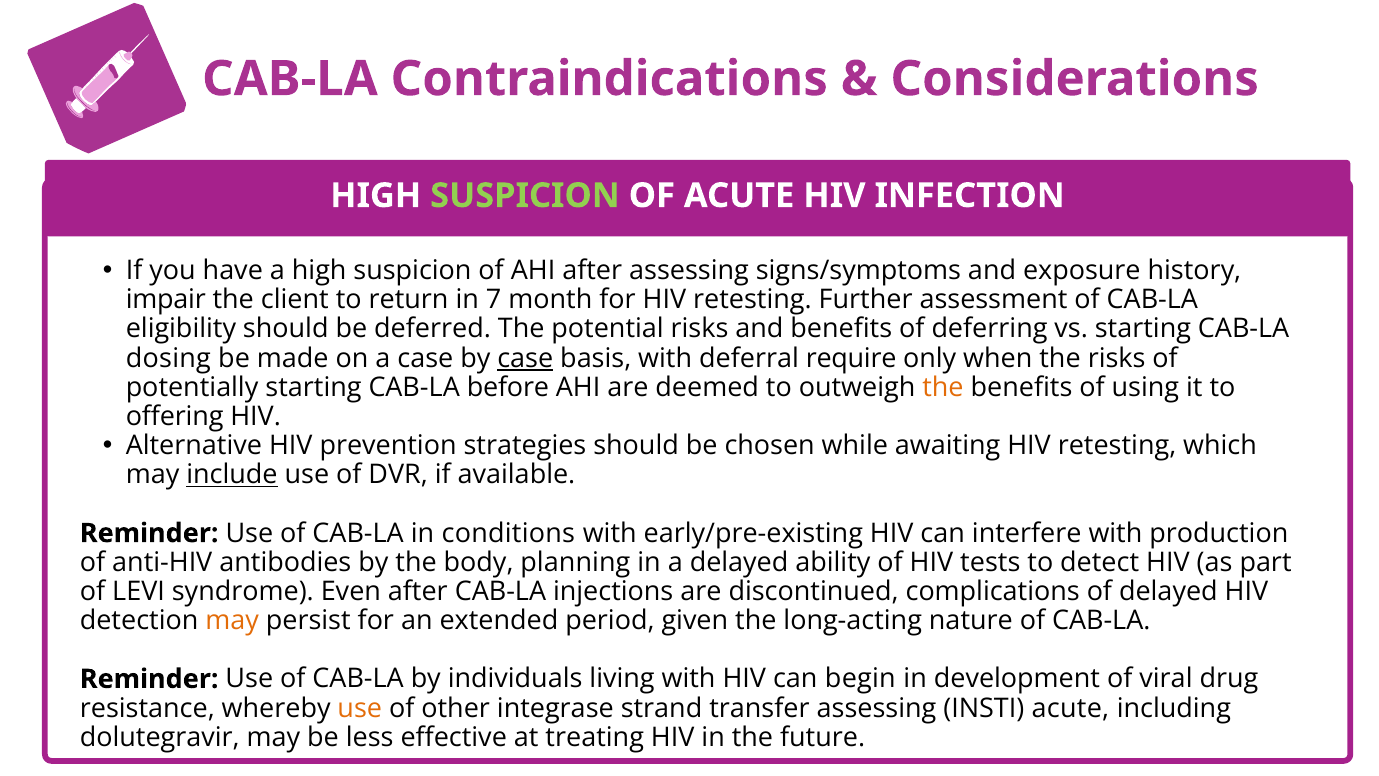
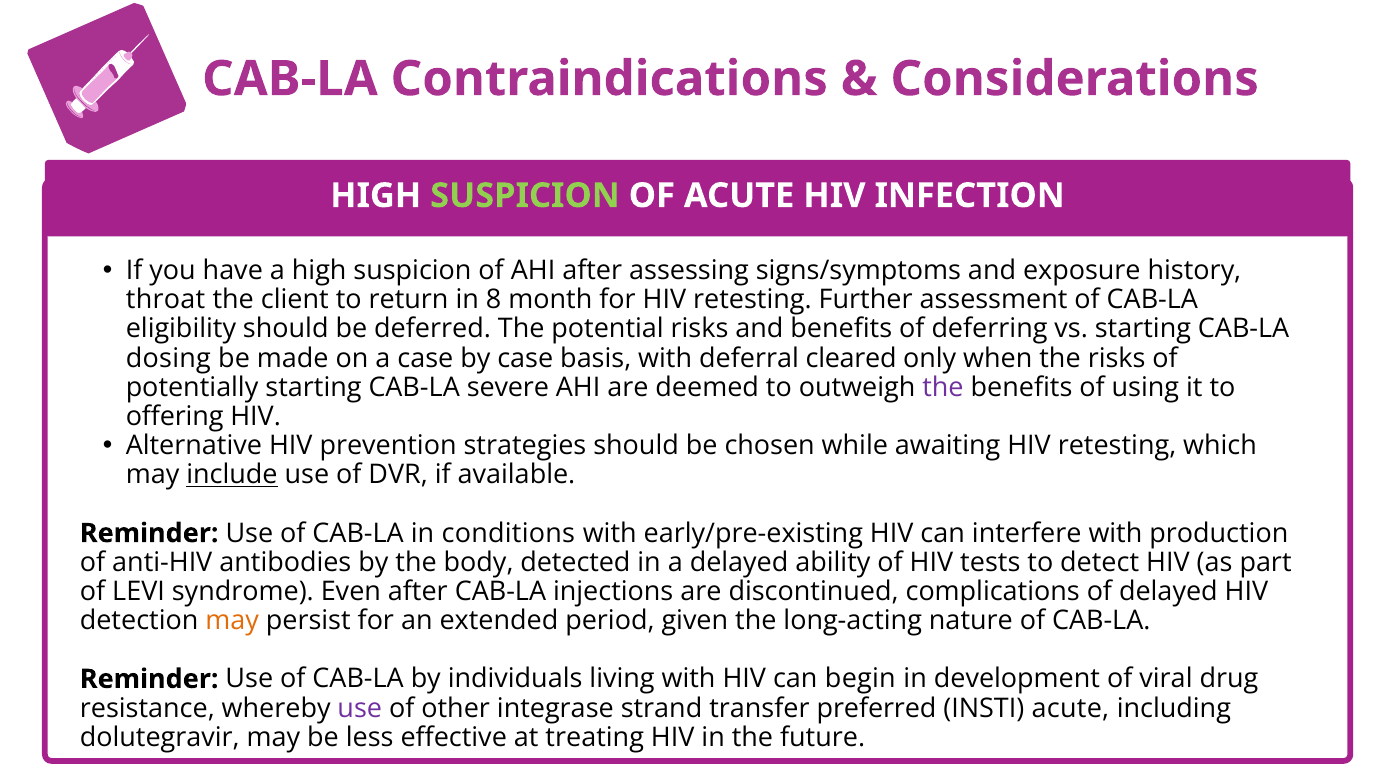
impair: impair -> throat
7: 7 -> 8
case at (525, 358) underline: present -> none
require: require -> cleared
before: before -> severe
the at (943, 387) colour: orange -> purple
planning: planning -> detected
use at (360, 708) colour: orange -> purple
transfer assessing: assessing -> preferred
